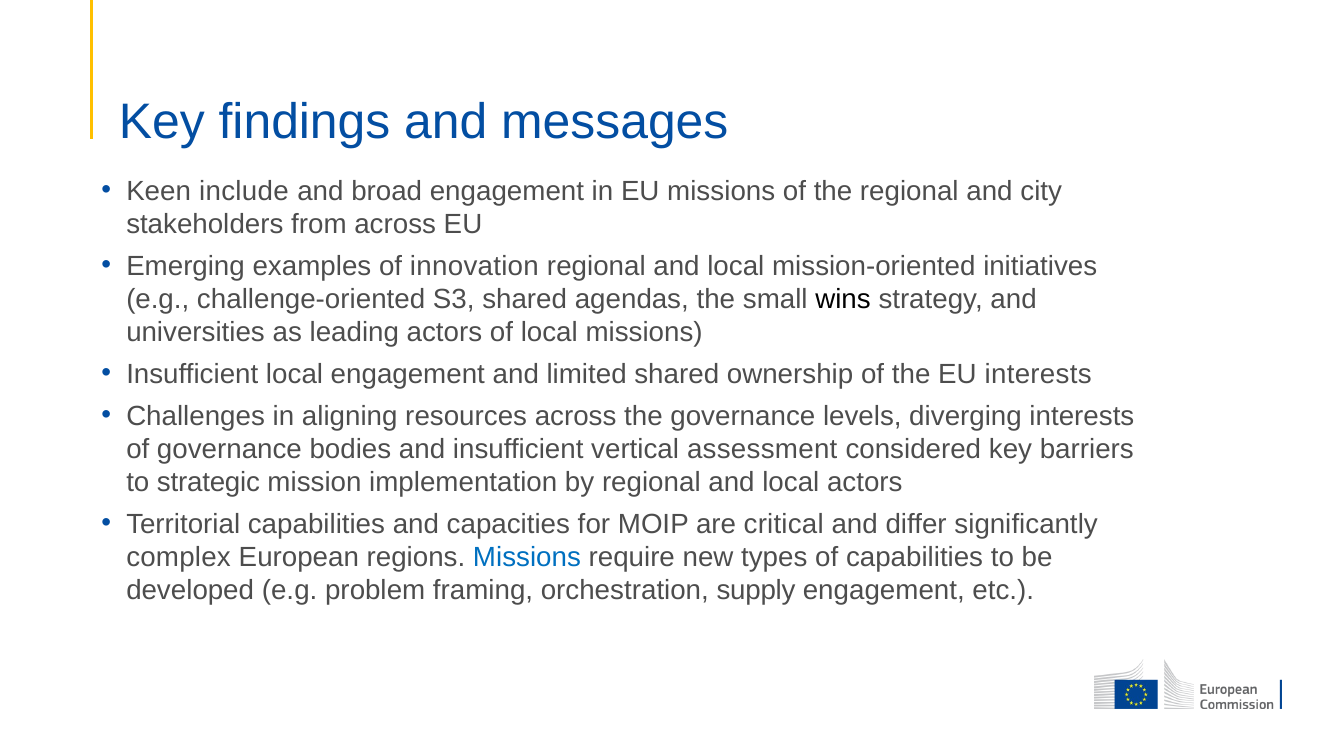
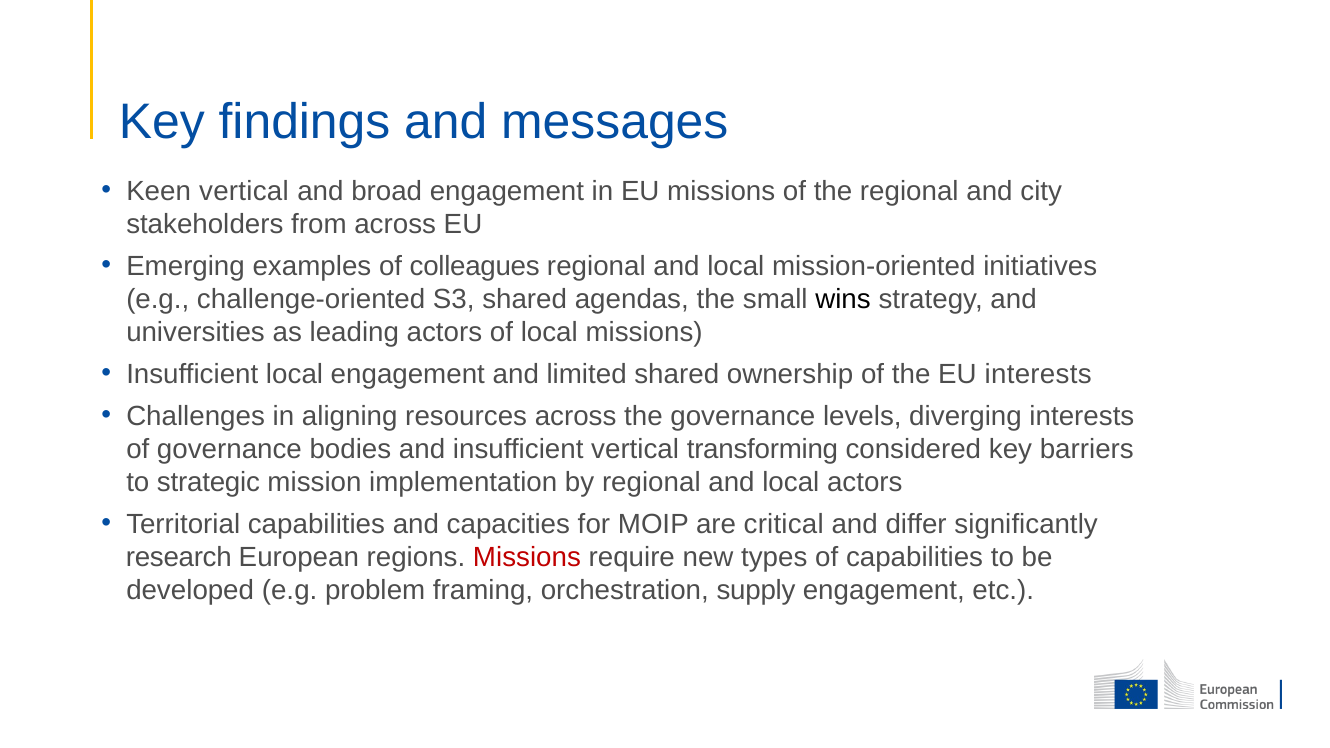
Keen include: include -> vertical
innovation: innovation -> colleagues
assessment: assessment -> transforming
complex: complex -> research
Missions at (527, 557) colour: blue -> red
